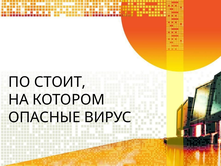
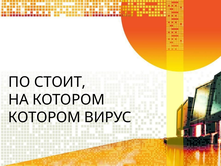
ОПАСНЫЕ at (44, 117): ОПАСНЫЕ -> КОТОРОМ
